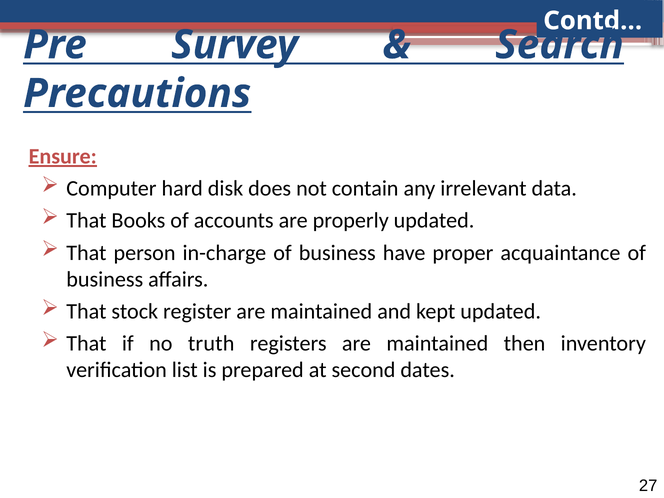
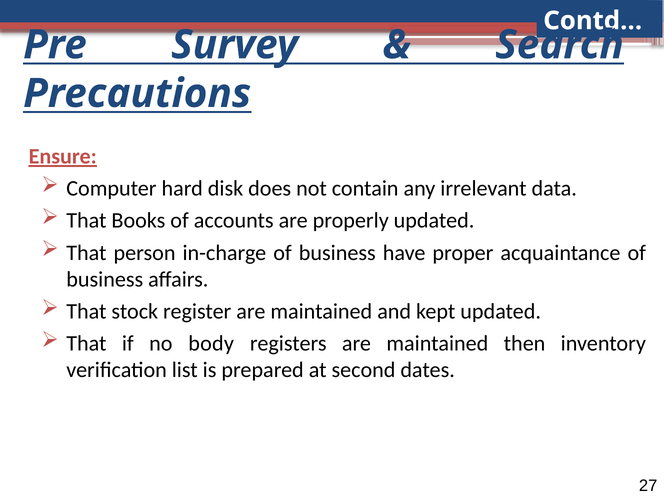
truth: truth -> body
